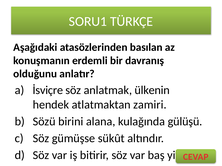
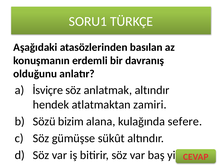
anlatmak ülkenin: ülkenin -> altındır
birini: birini -> bizim
gülüşü: gülüşü -> sefere
